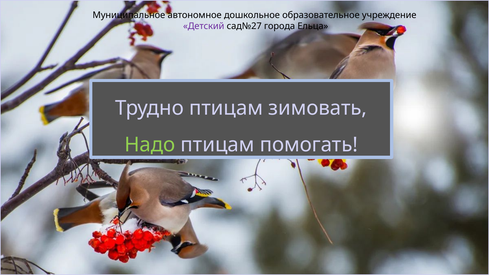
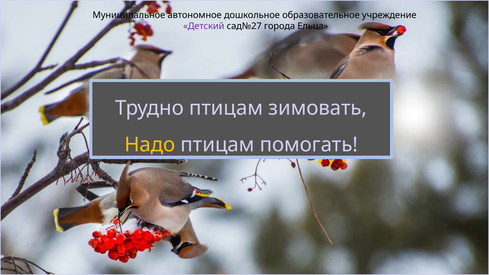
Надо colour: light green -> yellow
